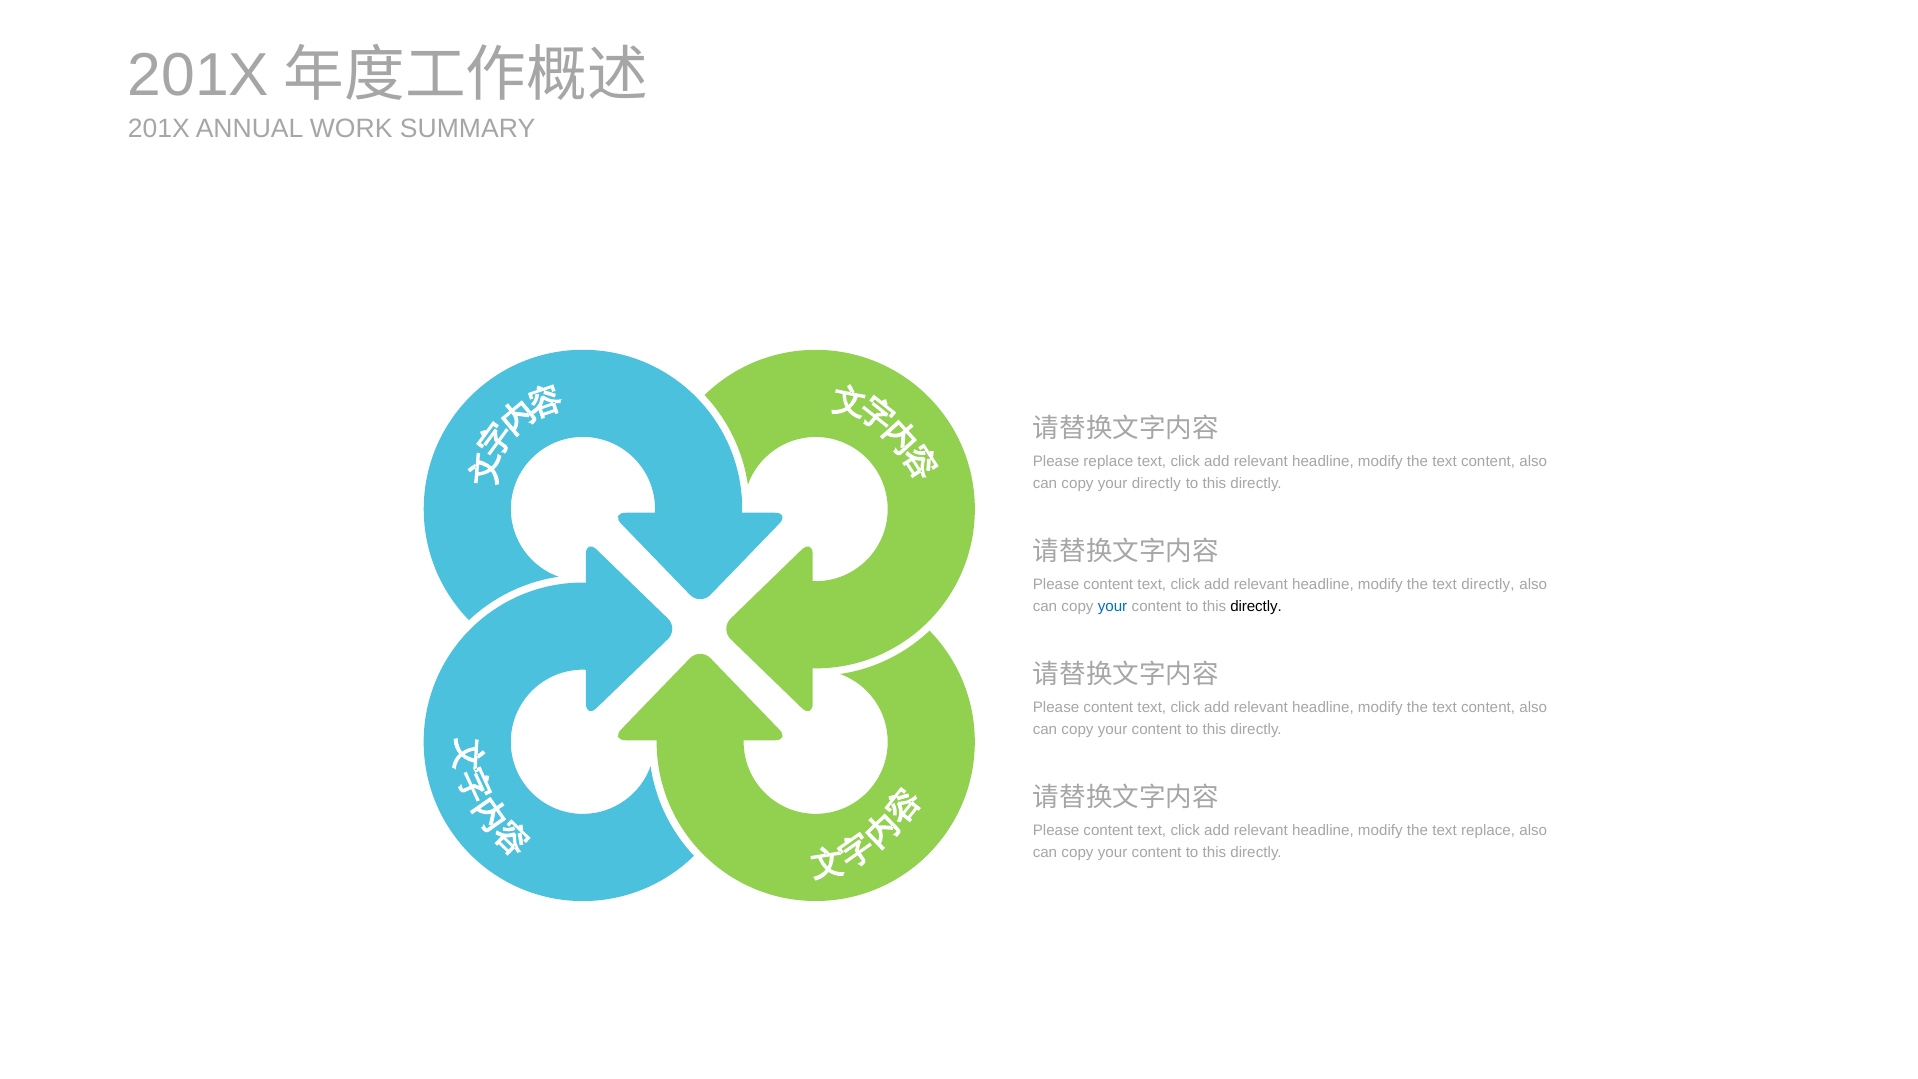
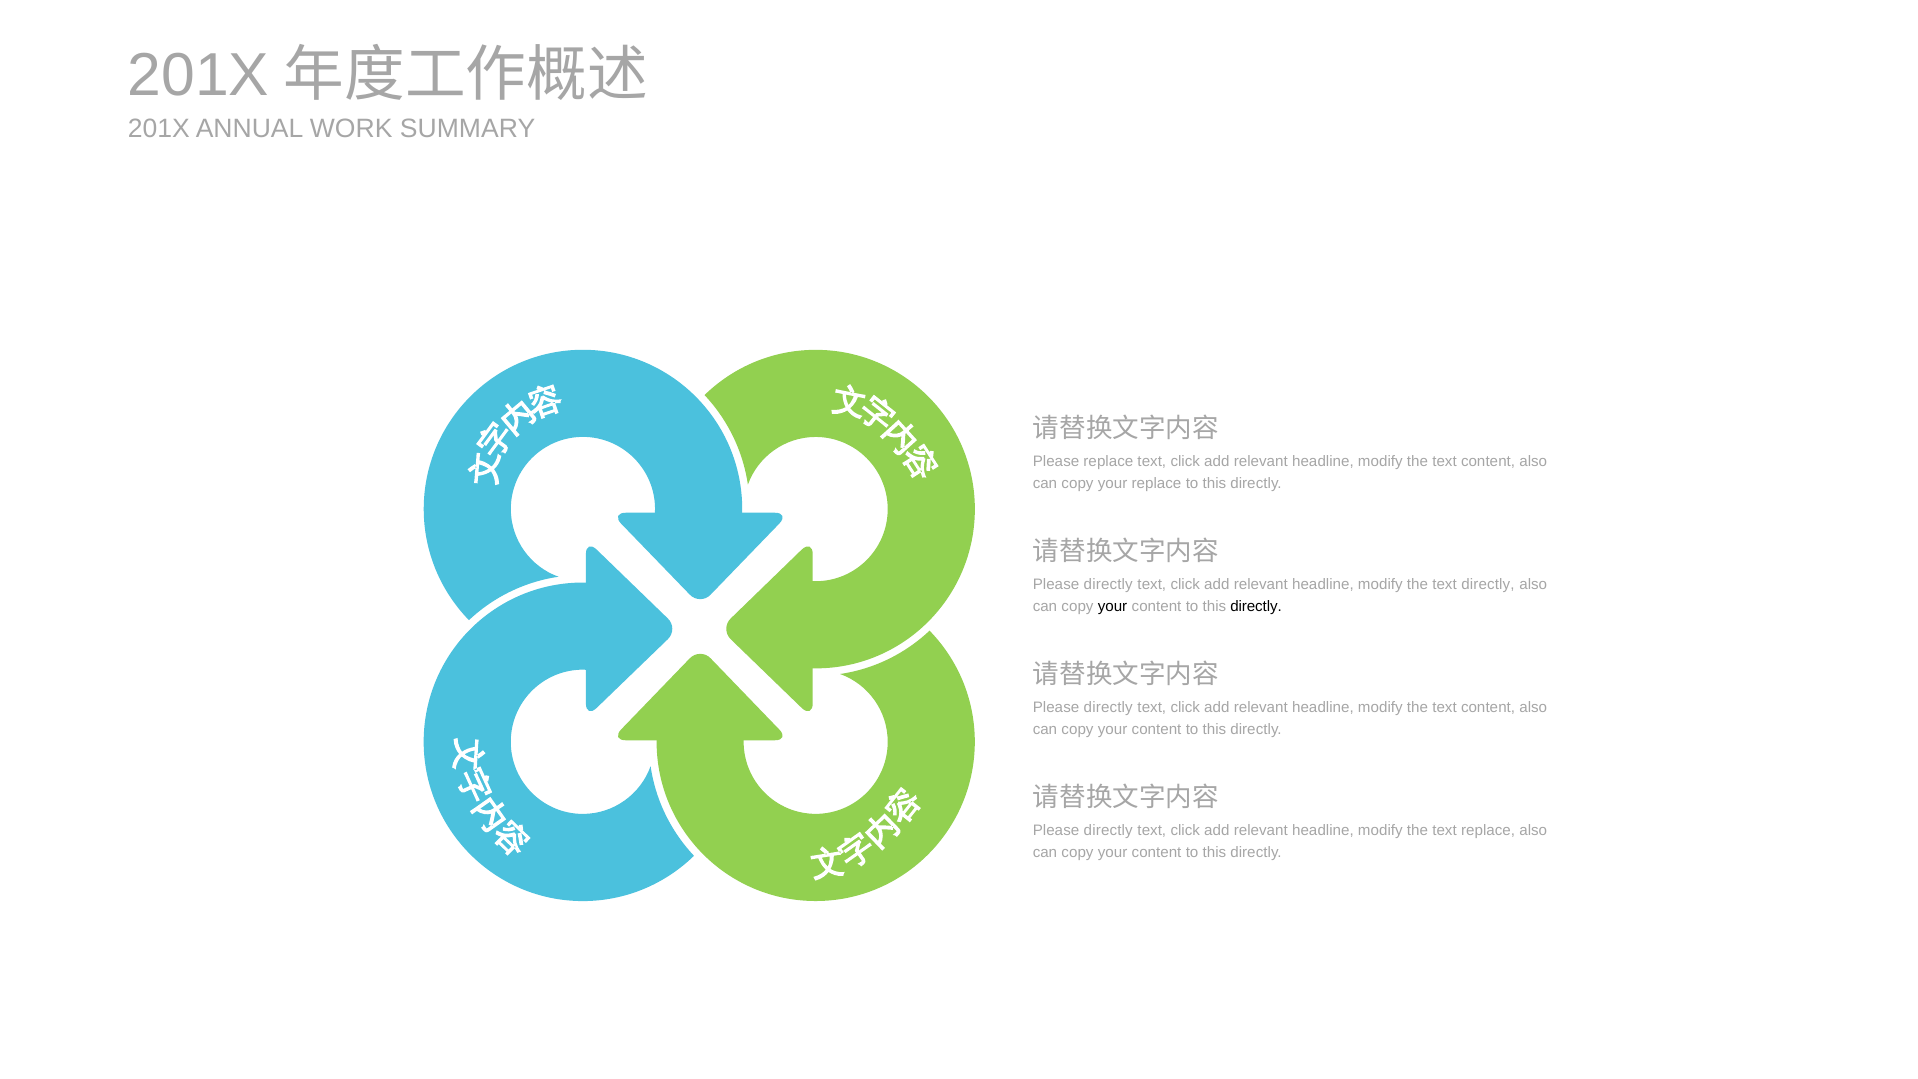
your directly: directly -> replace
content at (1108, 584): content -> directly
your at (1113, 606) colour: blue -> black
content at (1108, 707): content -> directly
content at (1108, 830): content -> directly
